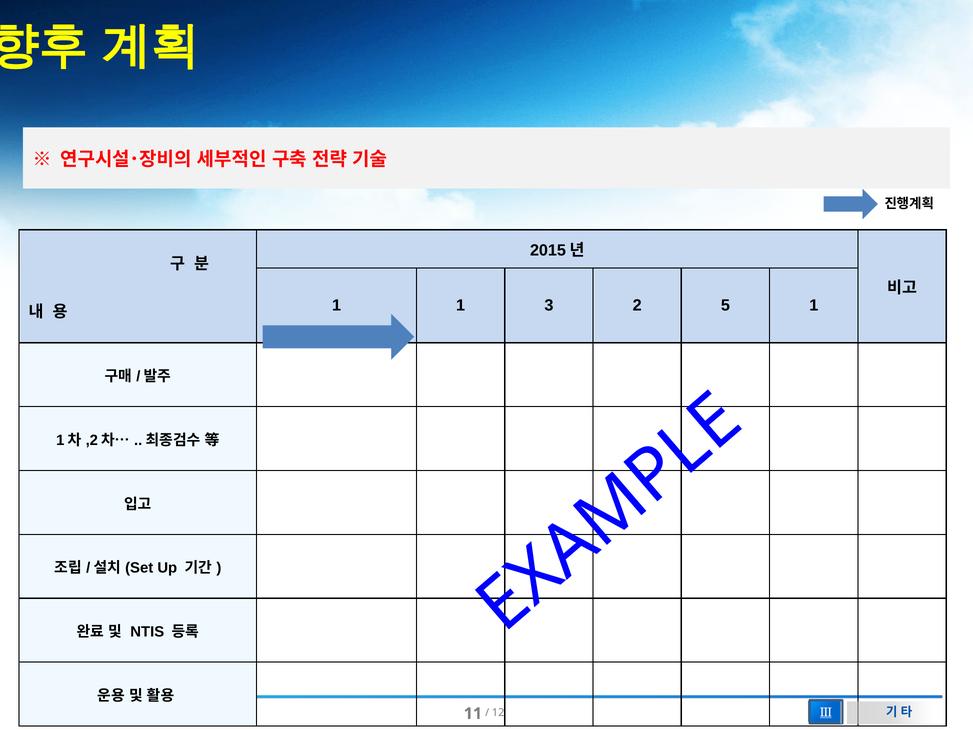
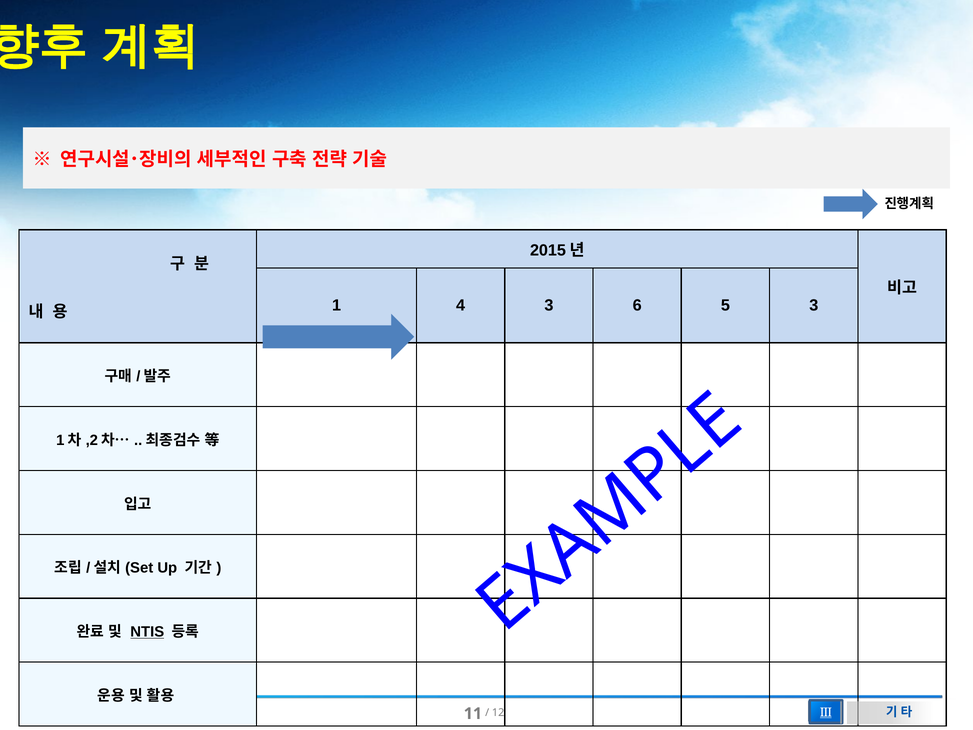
1 1: 1 -> 4
2: 2 -> 6
5 1: 1 -> 3
NTIS underline: none -> present
